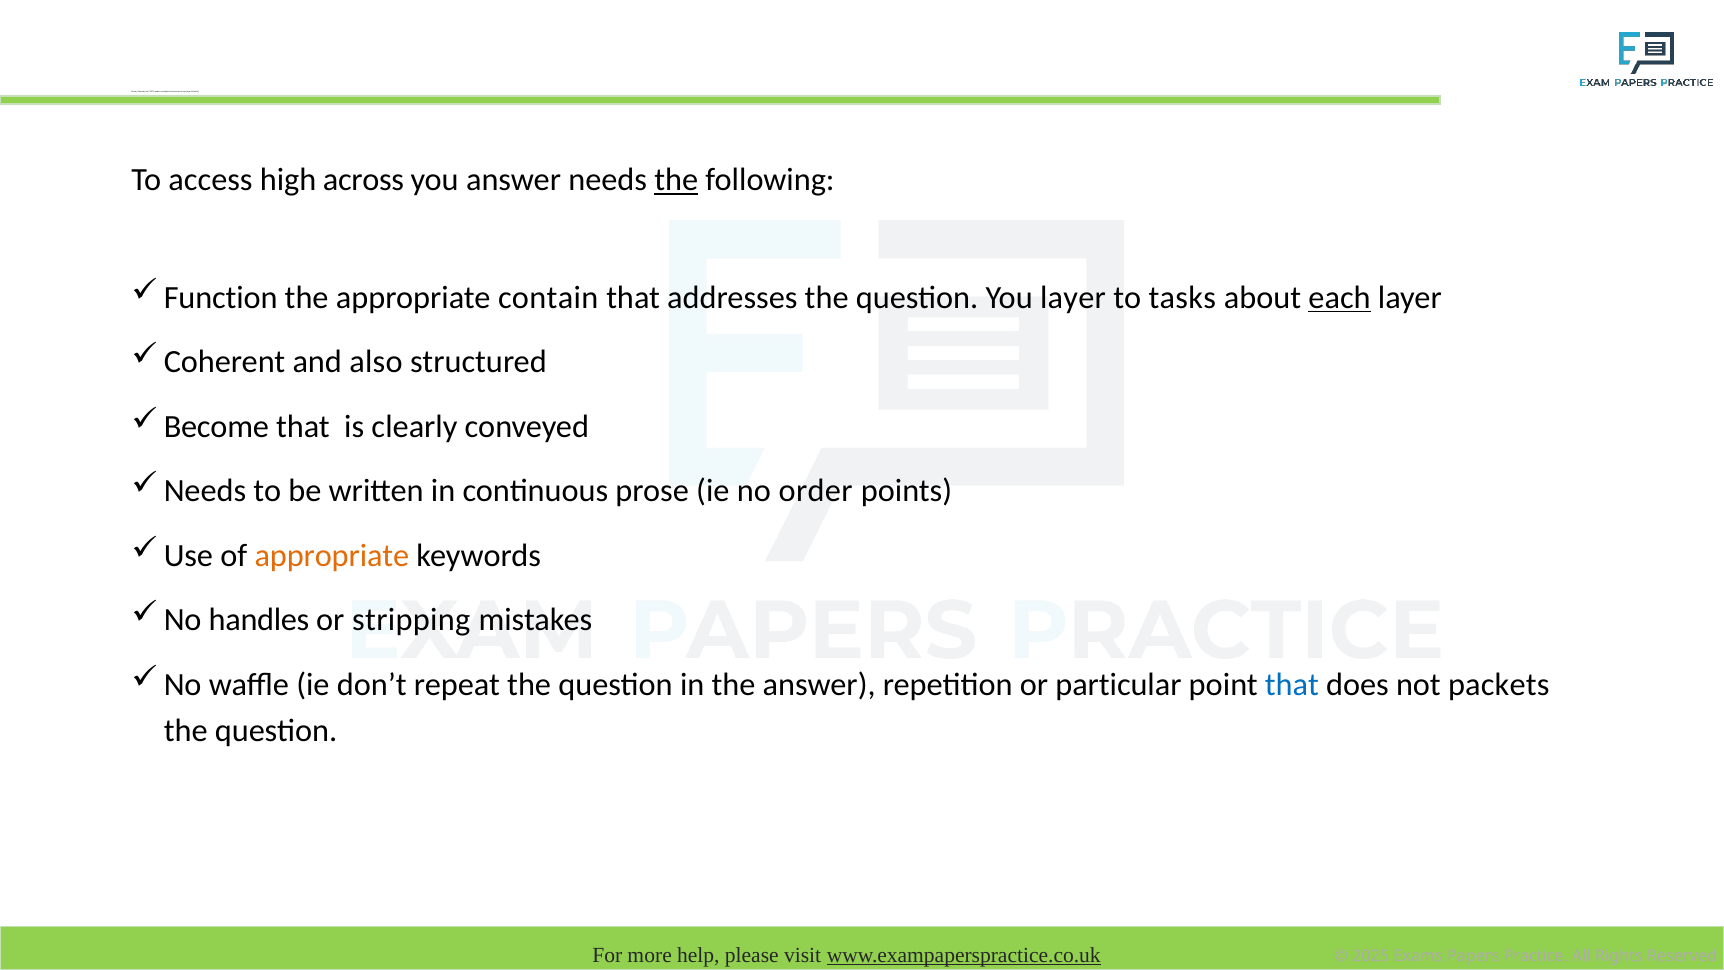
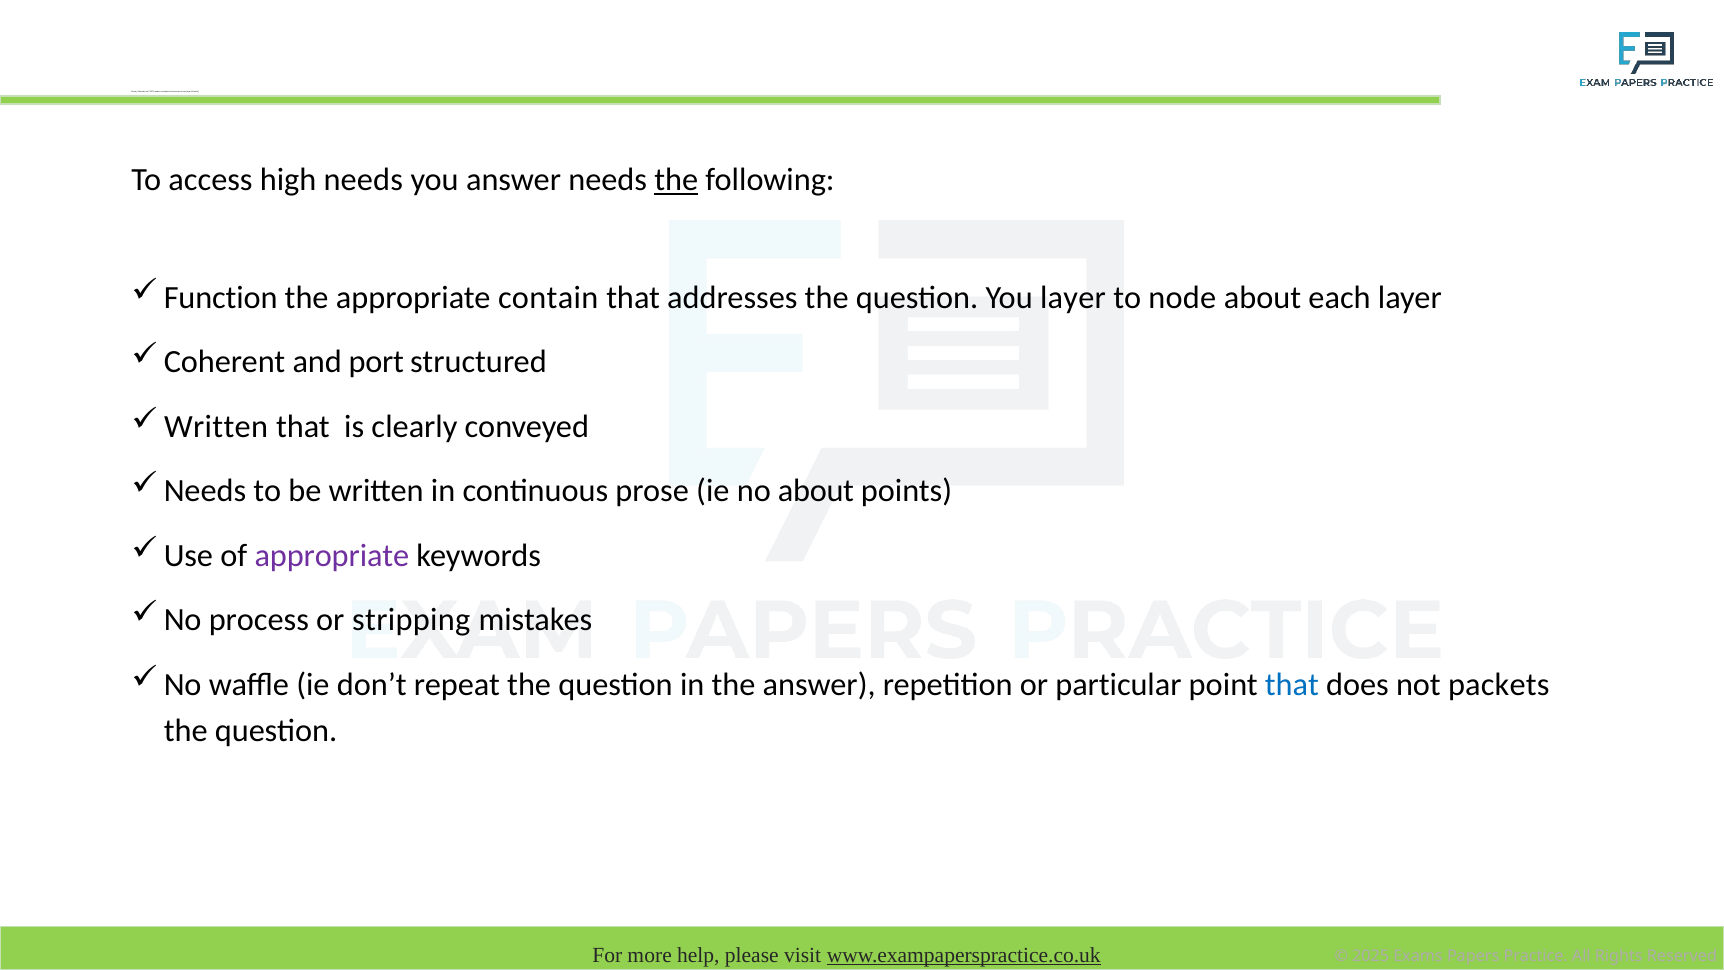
high across: across -> needs
tasks: tasks -> node
each at (1340, 298) underline: present -> none
also: also -> port
Become at (216, 427): Become -> Written
no order: order -> about
appropriate at (332, 555) colour: orange -> purple
handles: handles -> process
